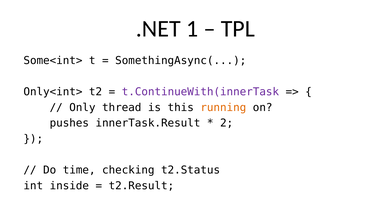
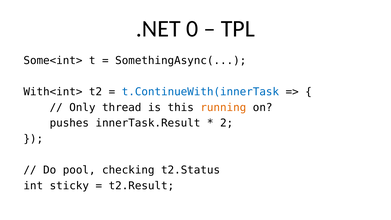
1: 1 -> 0
Only<int>: Only<int> -> With<int>
t.ContinueWith(innerTask colour: purple -> blue
time: time -> pool
inside: inside -> sticky
